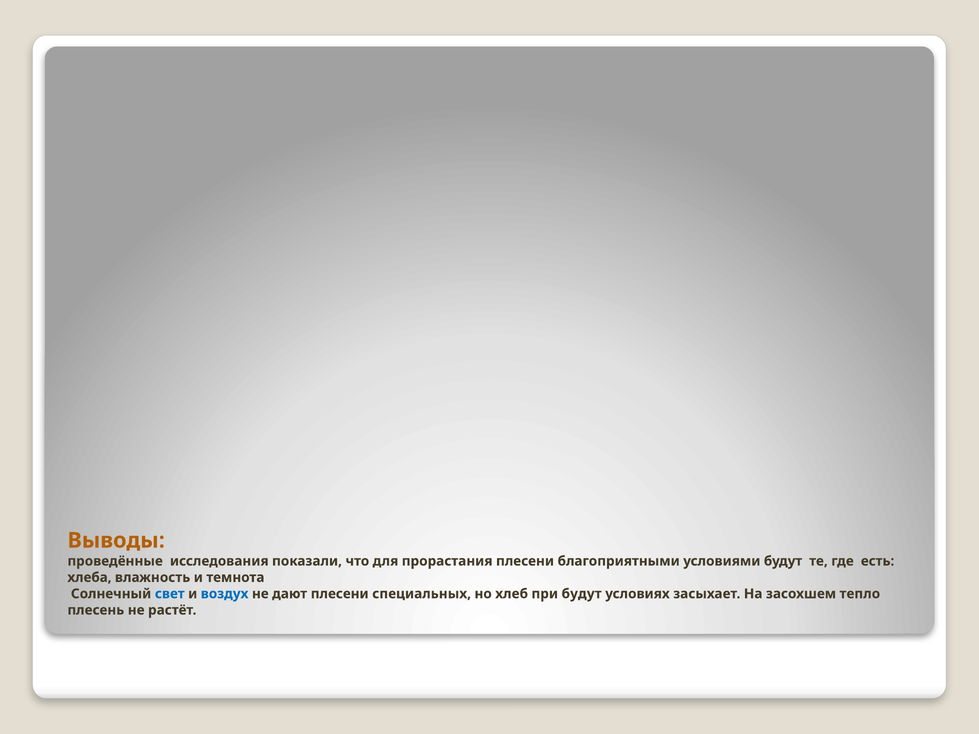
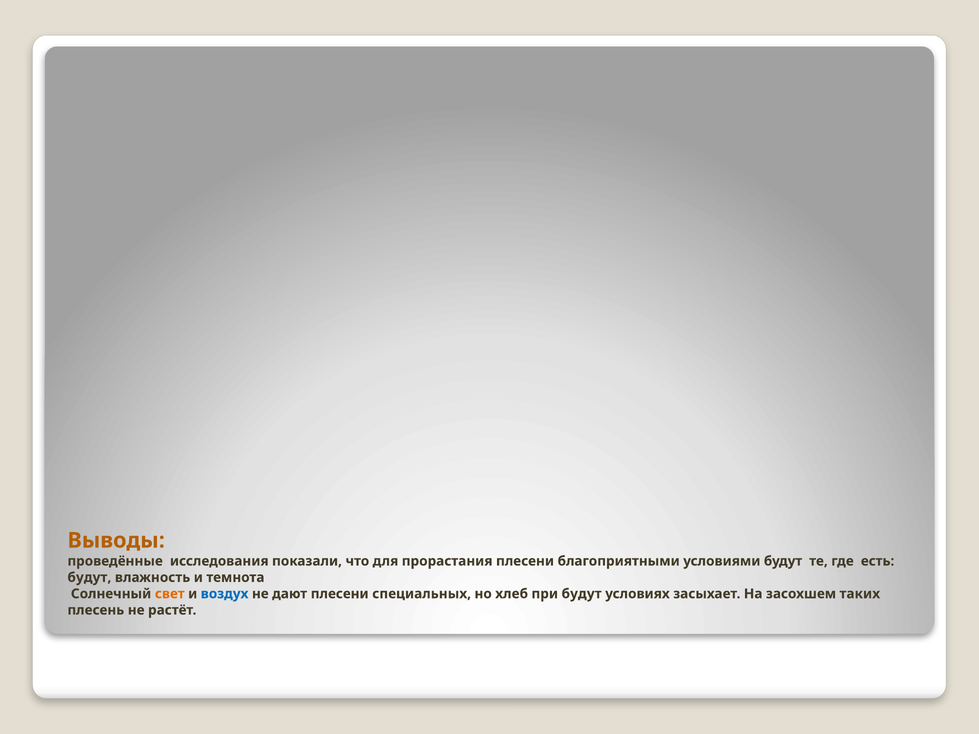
хлеба at (89, 578): хлеба -> будут
свет colour: blue -> orange
тепло: тепло -> таких
